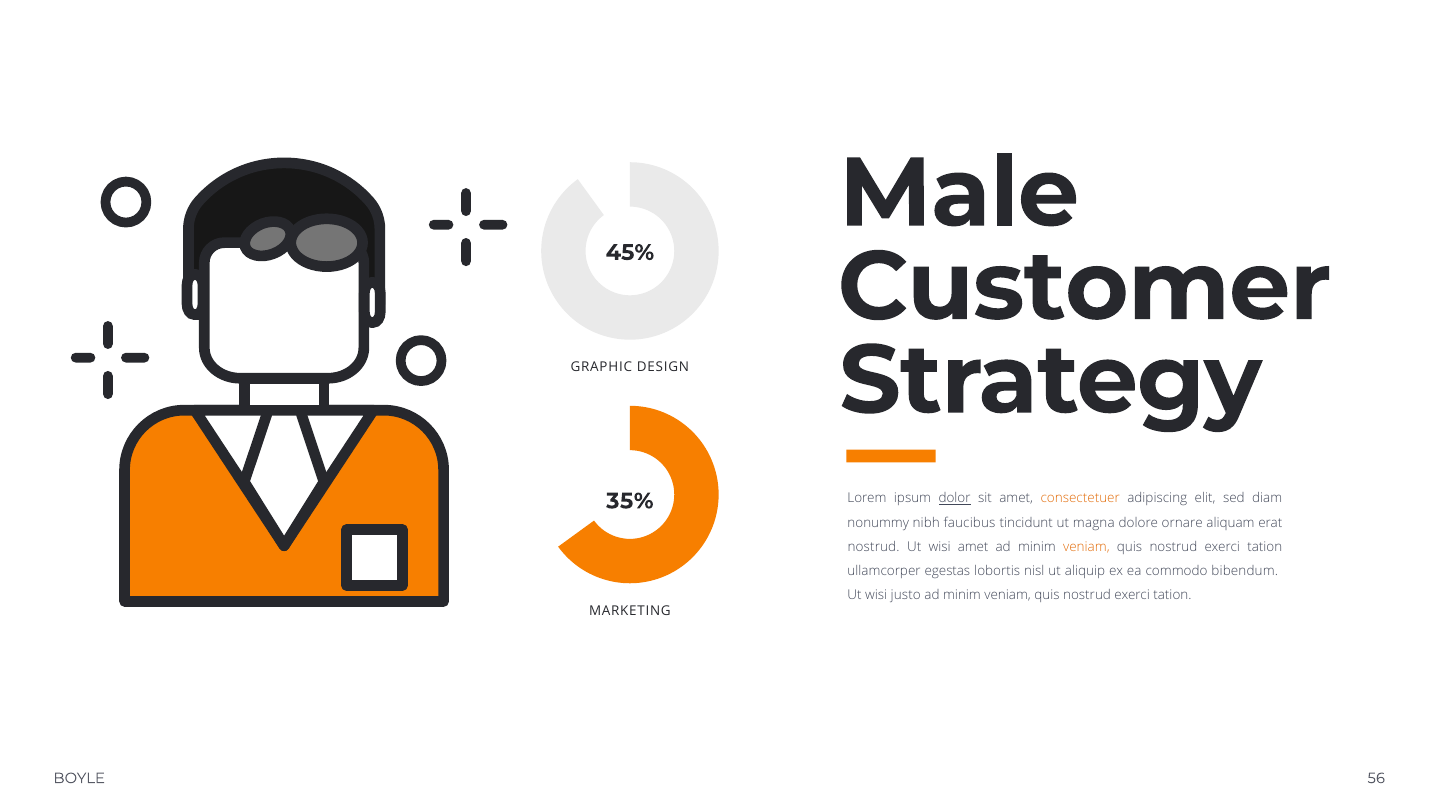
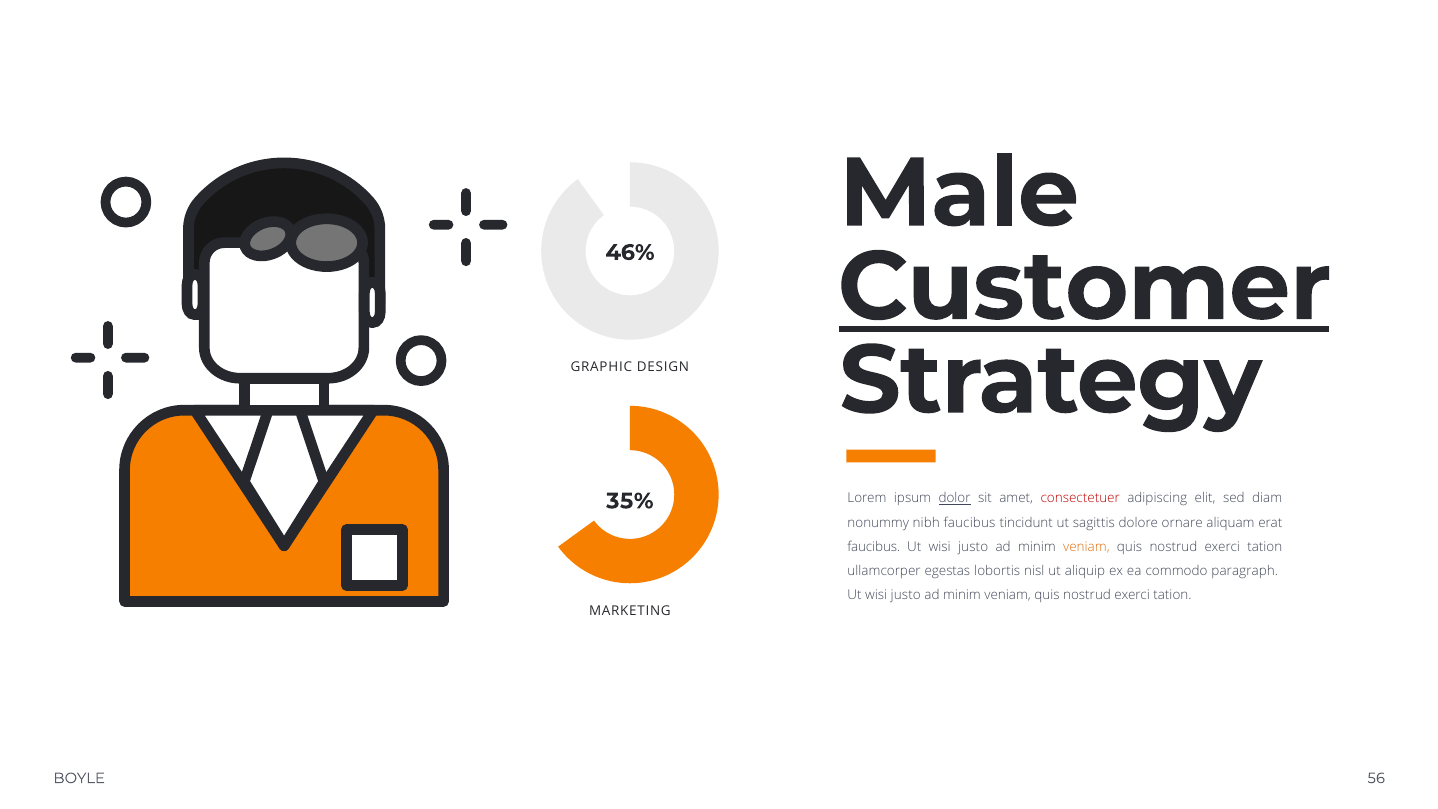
45%: 45% -> 46%
Customer underline: none -> present
consectetuer colour: orange -> red
magna: magna -> sagittis
nostrud at (874, 547): nostrud -> faucibus
amet at (973, 547): amet -> justo
bibendum: bibendum -> paragraph
